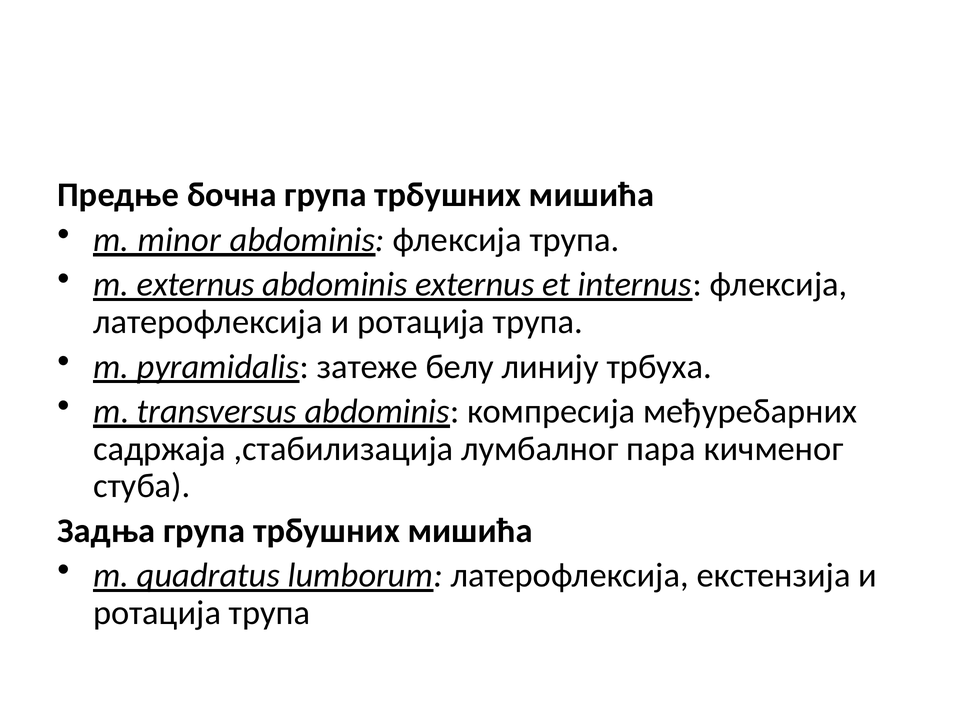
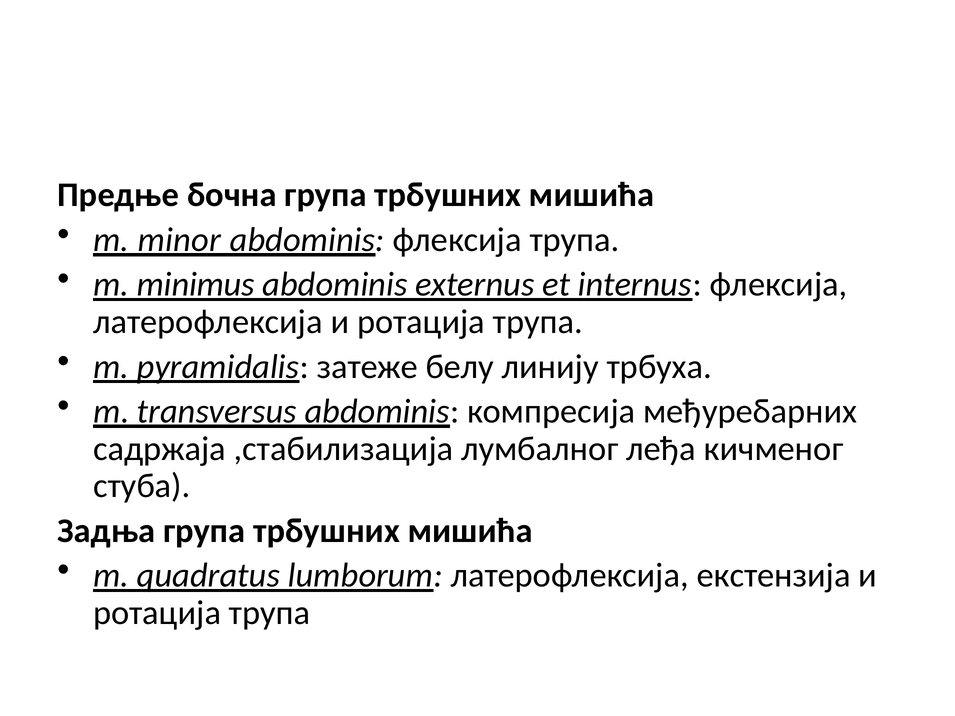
m externus: externus -> minimus
пара: пара -> леђа
